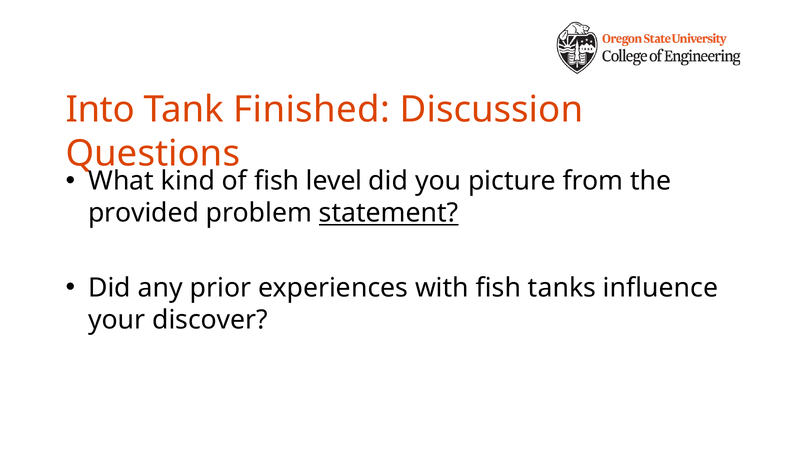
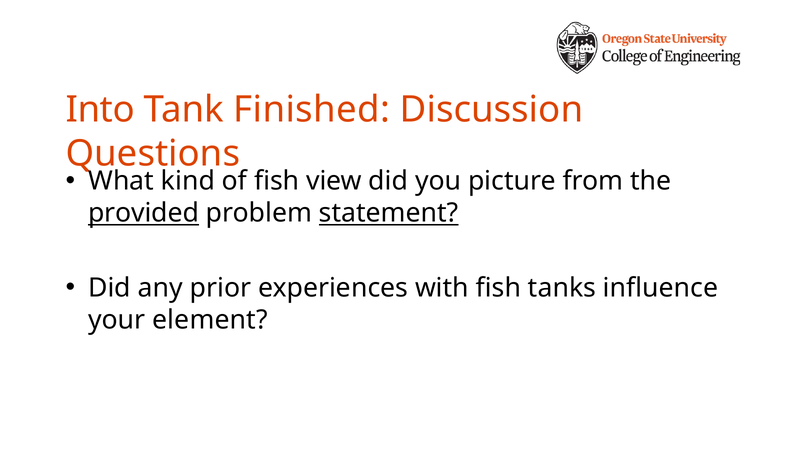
level: level -> view
provided underline: none -> present
discover: discover -> element
